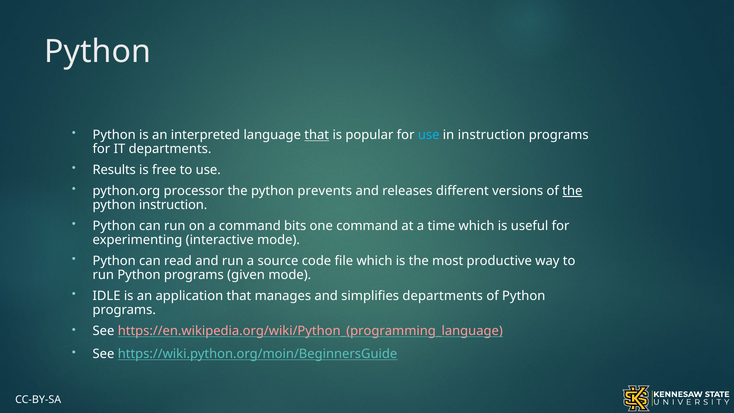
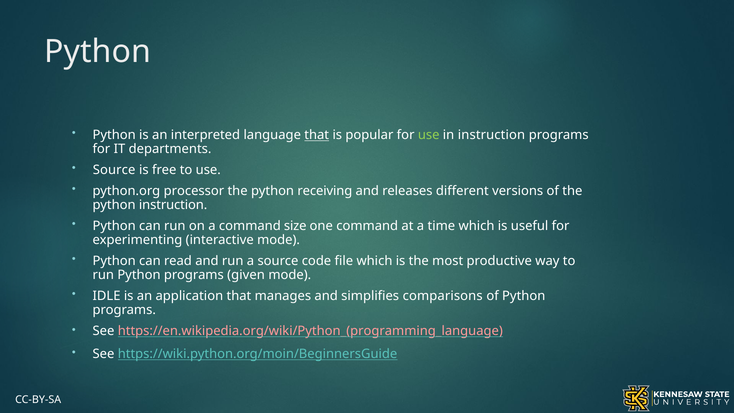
use at (429, 135) colour: light blue -> light green
Results at (114, 170): Results -> Source
prevents: prevents -> receiving
the at (572, 191) underline: present -> none
bits: bits -> size
simplifies departments: departments -> comparisons
